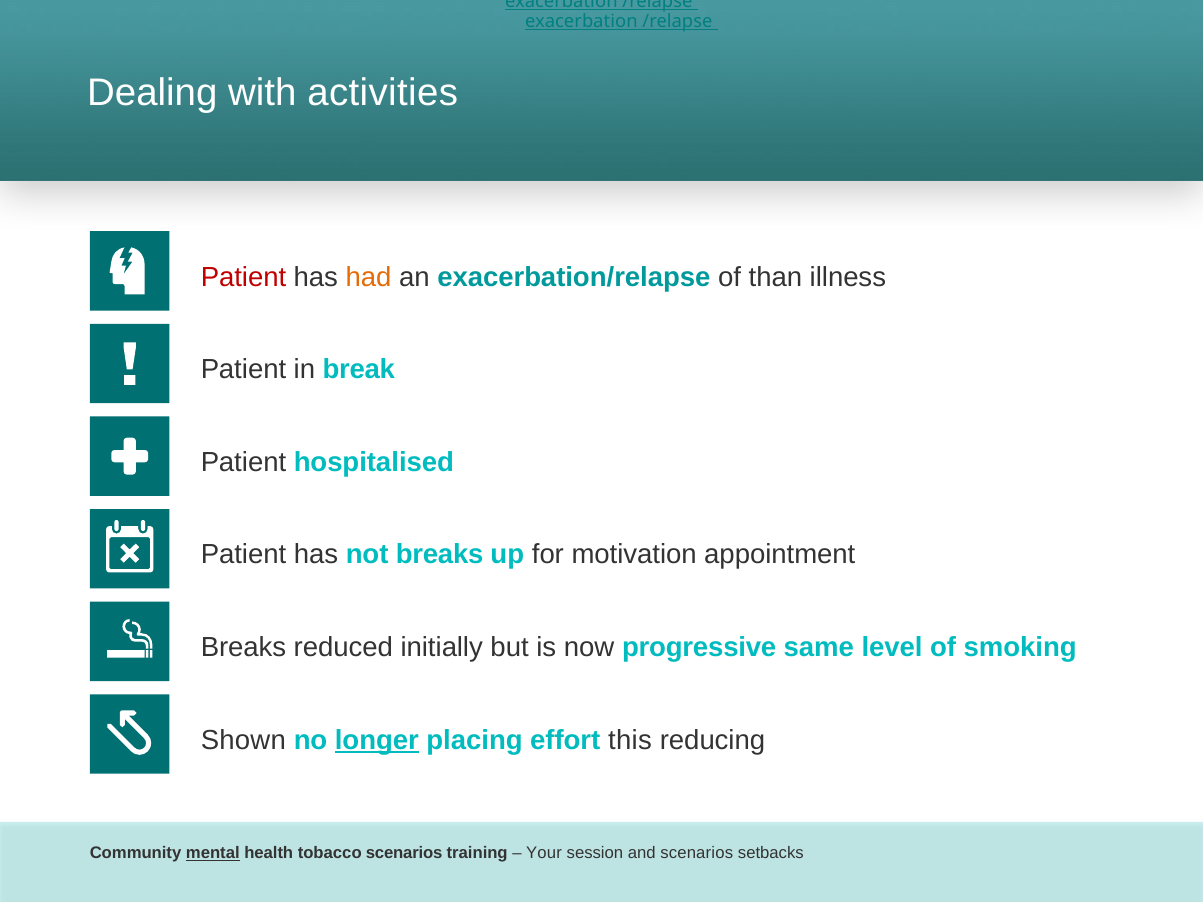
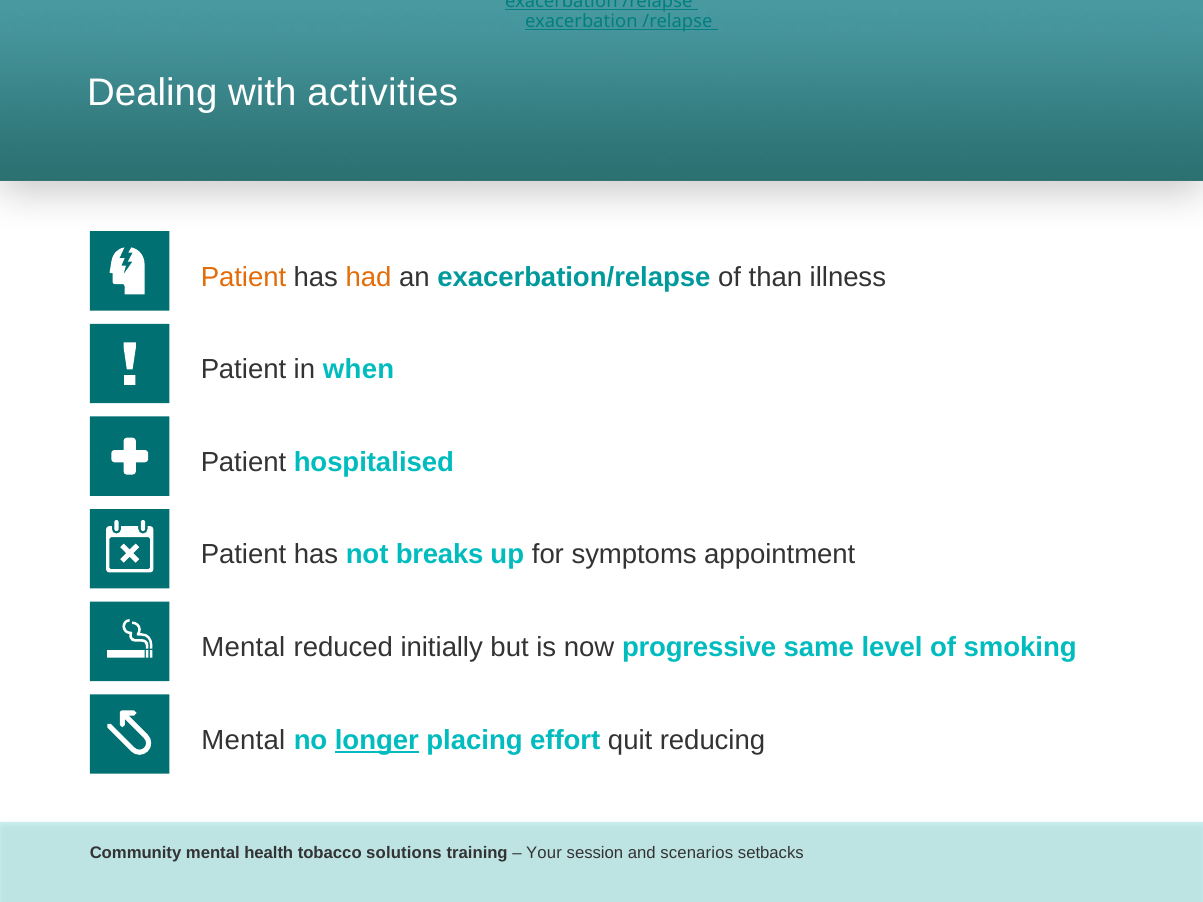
Patient at (243, 277) colour: red -> orange
break: break -> when
motivation: motivation -> symptoms
Breaks at (243, 648): Breaks -> Mental
Shown at (243, 740): Shown -> Mental
this: this -> quit
mental at (213, 853) underline: present -> none
tobacco scenarios: scenarios -> solutions
